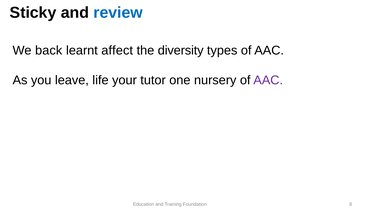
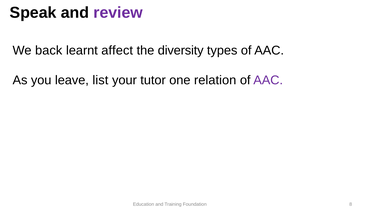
Sticky: Sticky -> Speak
review colour: blue -> purple
life: life -> list
nursery: nursery -> relation
